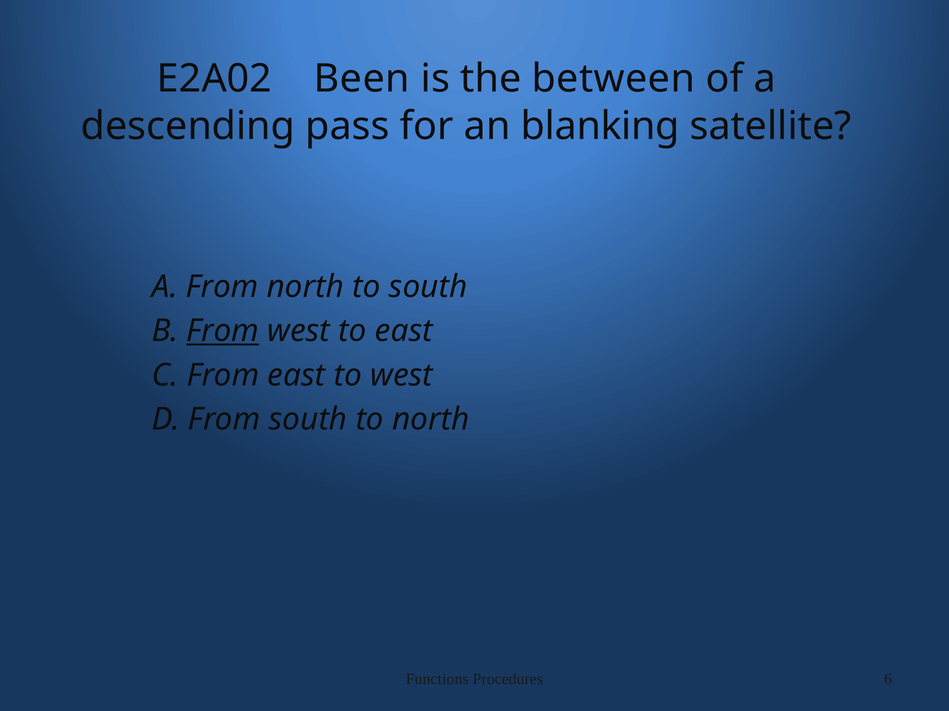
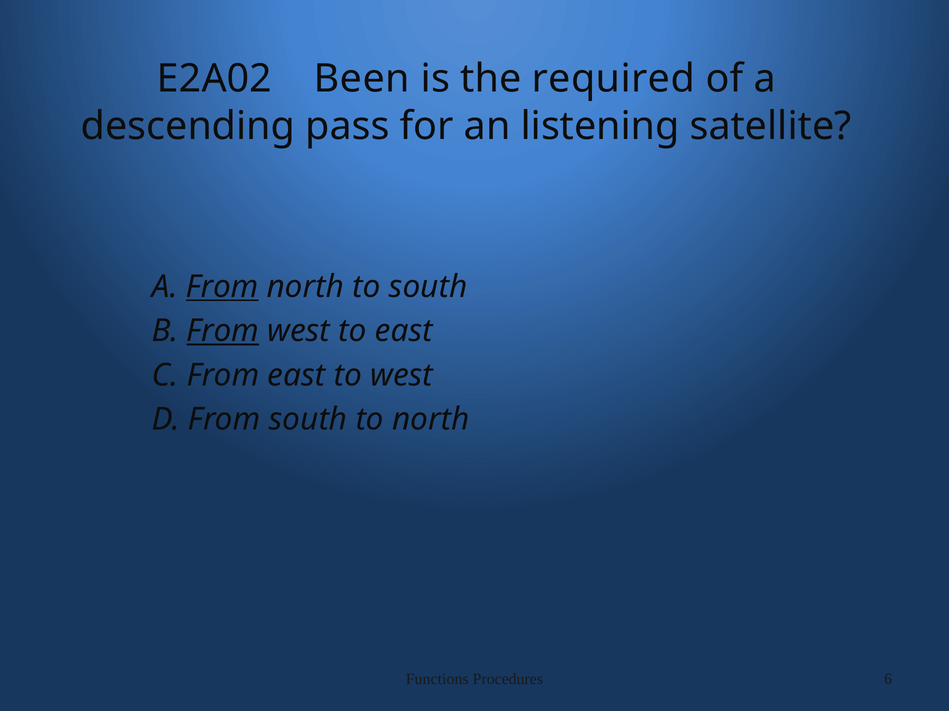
between: between -> required
blanking: blanking -> listening
From at (222, 287) underline: none -> present
